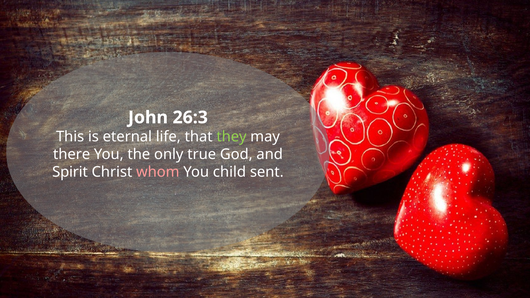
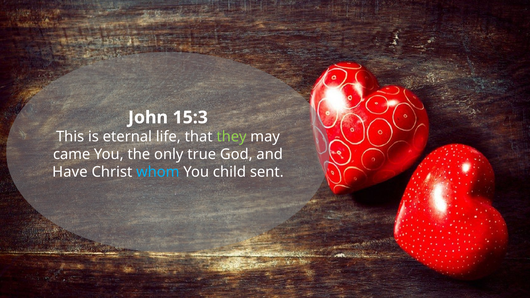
26:3: 26:3 -> 15:3
there: there -> came
Spirit: Spirit -> Have
whom colour: pink -> light blue
